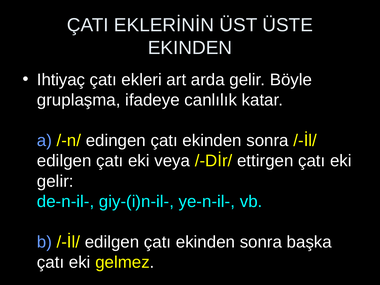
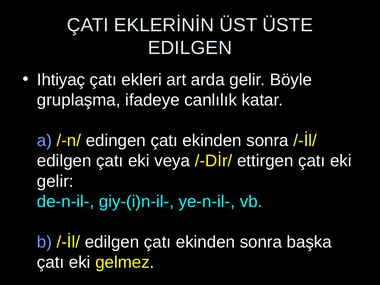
EKINDEN at (190, 48): EKINDEN -> EDILGEN
